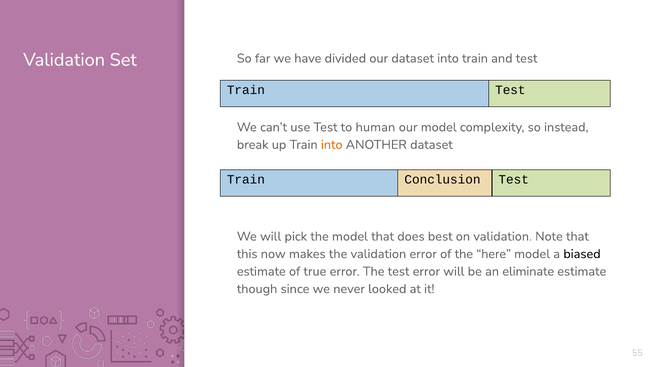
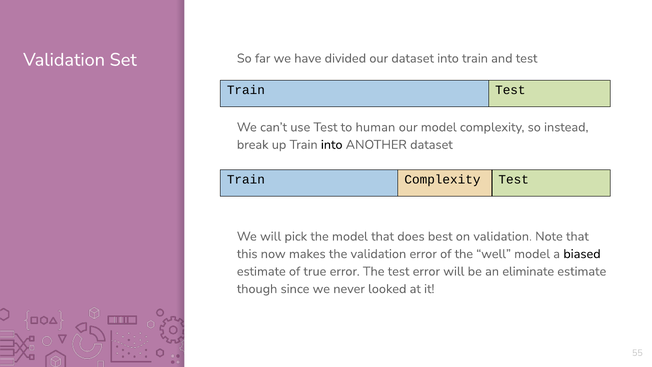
into at (332, 145) colour: orange -> black
Train Conclusion: Conclusion -> Complexity
here: here -> well
